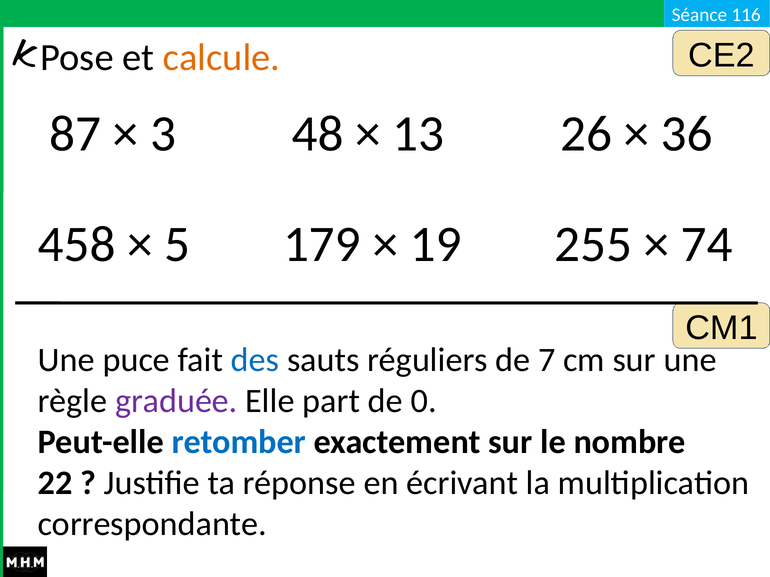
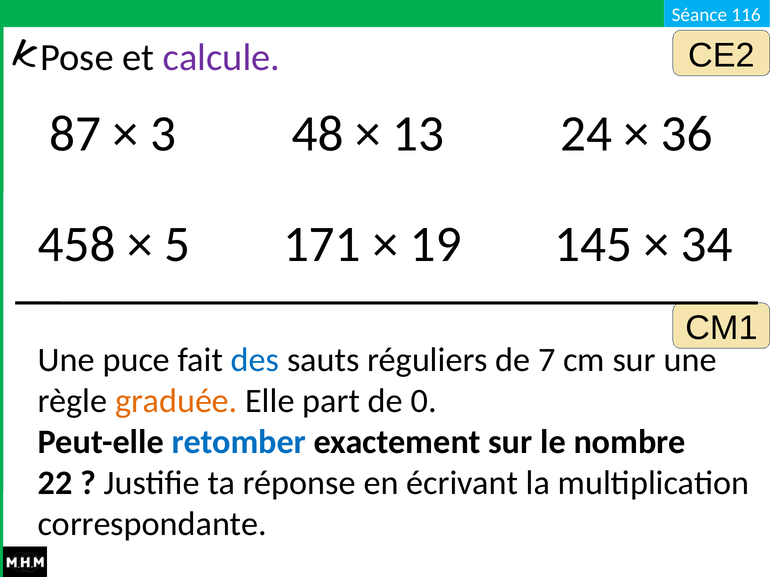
calcule colour: orange -> purple
26: 26 -> 24
179: 179 -> 171
255: 255 -> 145
74: 74 -> 34
graduée colour: purple -> orange
